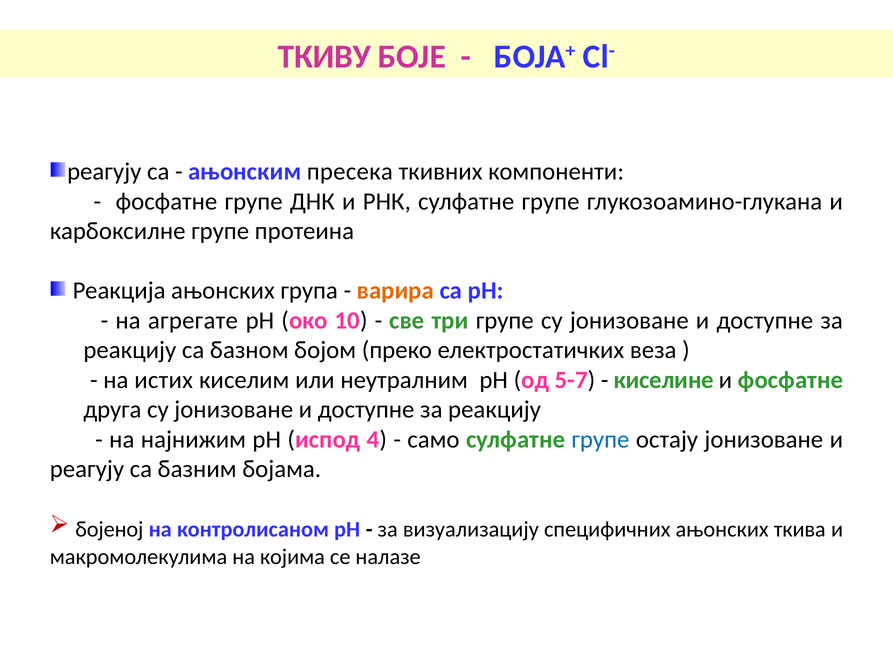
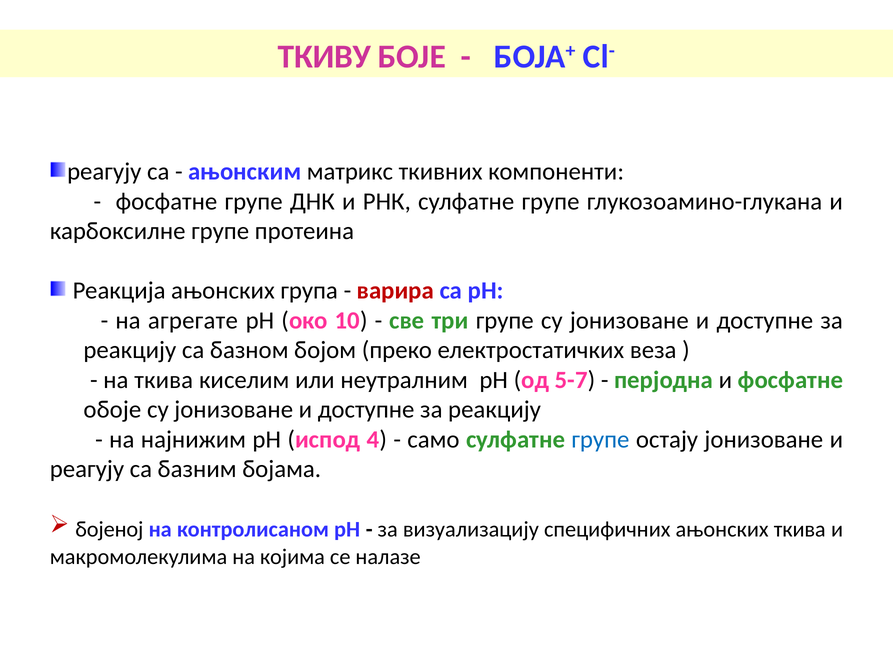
пресека: пресека -> матрикс
варира colour: orange -> red
на истих: истих -> ткива
киселине: киселине -> перјодна
друга: друга -> обоје
